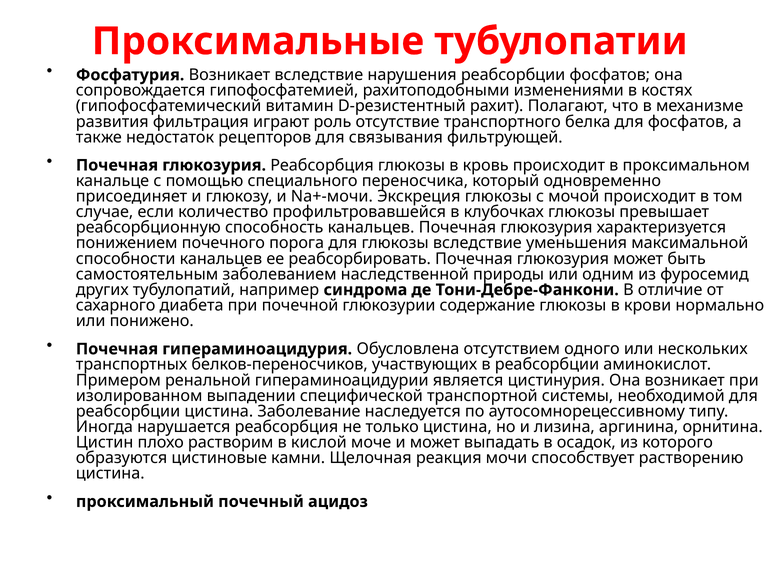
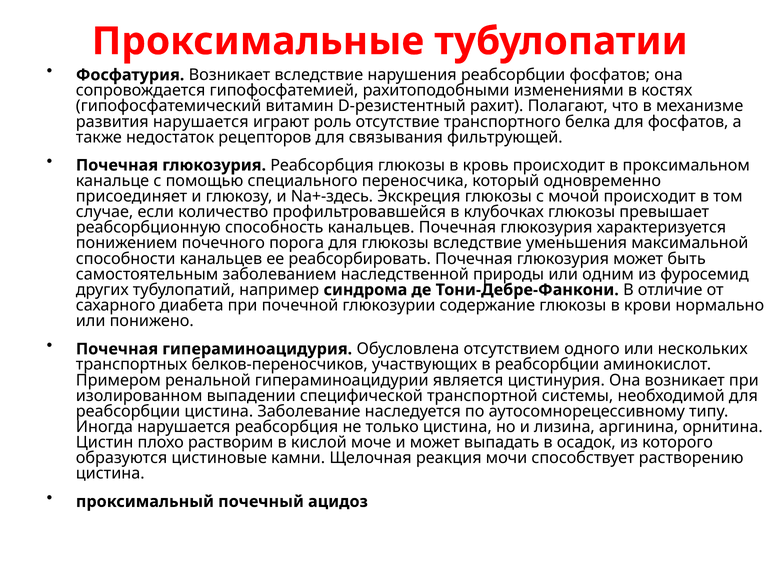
развития фильтрация: фильтрация -> нарушается
Na+-мочи: Na+-мочи -> Na+-здесь
